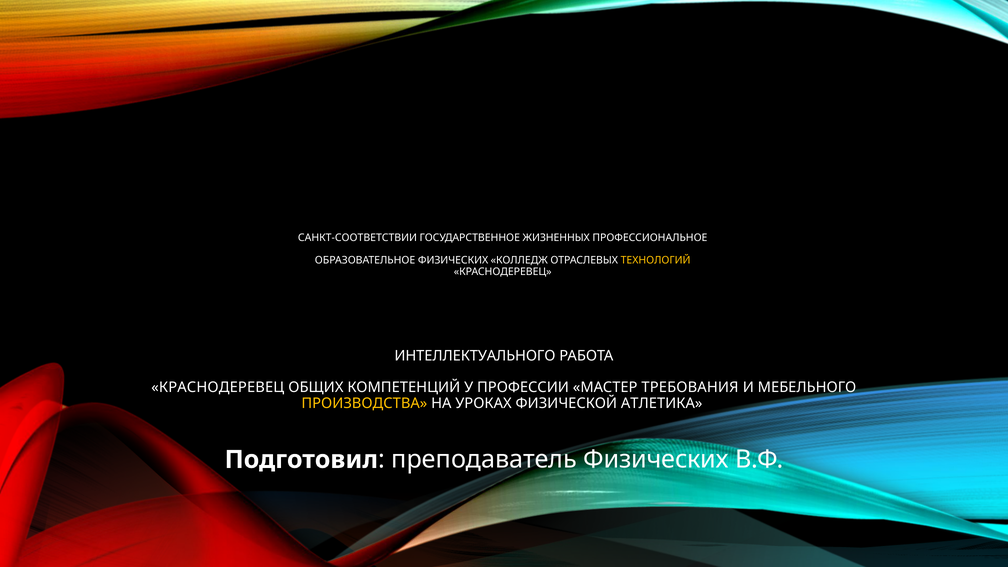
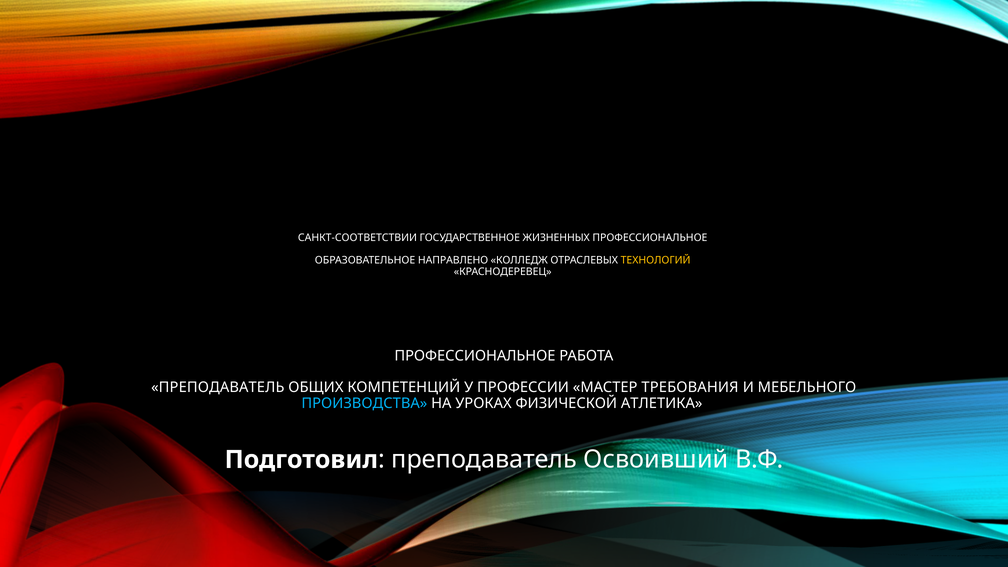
ОБРАЗОВАТЕЛЬНОЕ ФИЗИЧЕСКИХ: ФИЗИЧЕСКИХ -> НАПРАВЛЕНО
ИНТЕЛЛЕКТУАЛЬНОГО at (475, 356): ИНТЕЛЛЕКТУАЛЬНОГО -> ПРОФЕССИОНАЛЬНОЕ
КРАСНОДЕРЕВЕЦ at (218, 388): КРАСНОДЕРЕВЕЦ -> ПРЕПОДАВАТЕЛЬ
ПРОИЗВОДСТВА colour: yellow -> light blue
преподаватель Физических: Физических -> Освоивший
